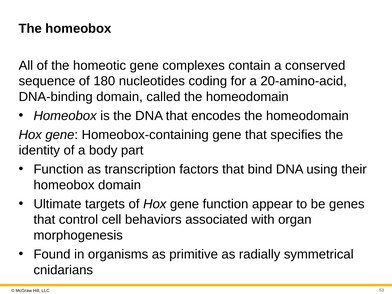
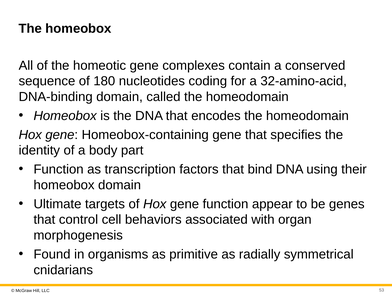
20-amino-acid: 20-amino-acid -> 32-amino-acid
